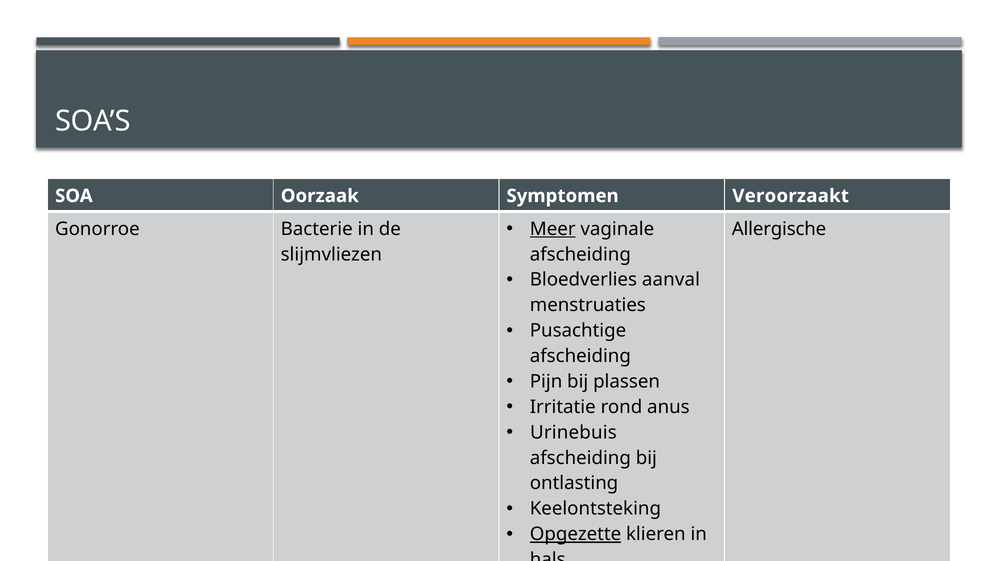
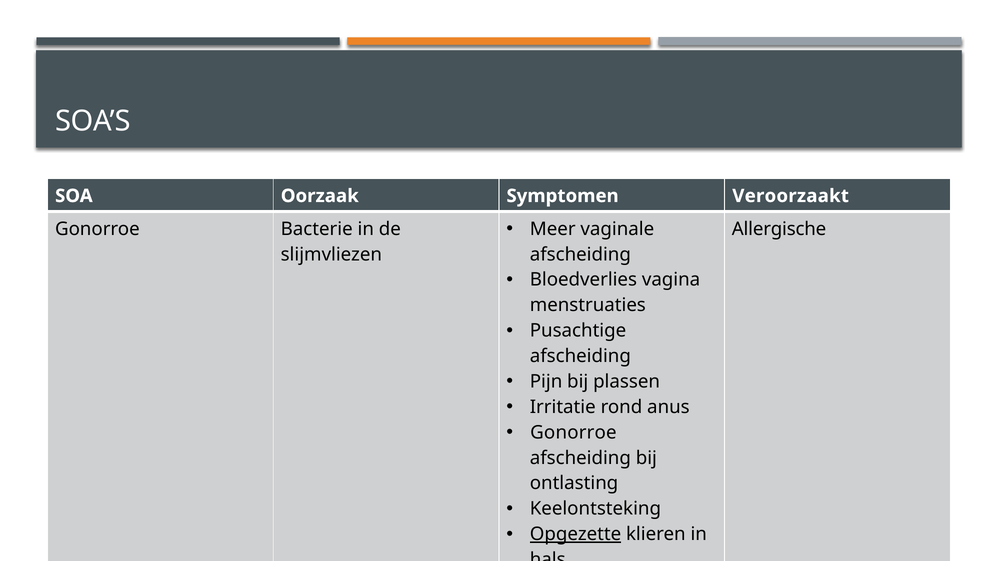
Meer underline: present -> none
aanval: aanval -> vagina
Urinebuis at (573, 433): Urinebuis -> Gonorroe
